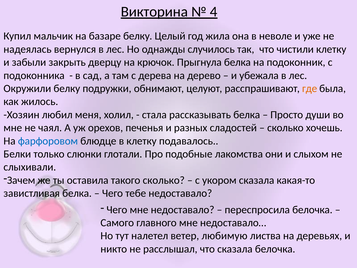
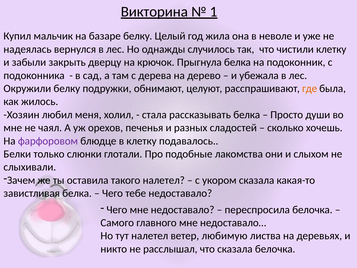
4: 4 -> 1
фарфоровом colour: blue -> purple
такого сколько: сколько -> налетел
